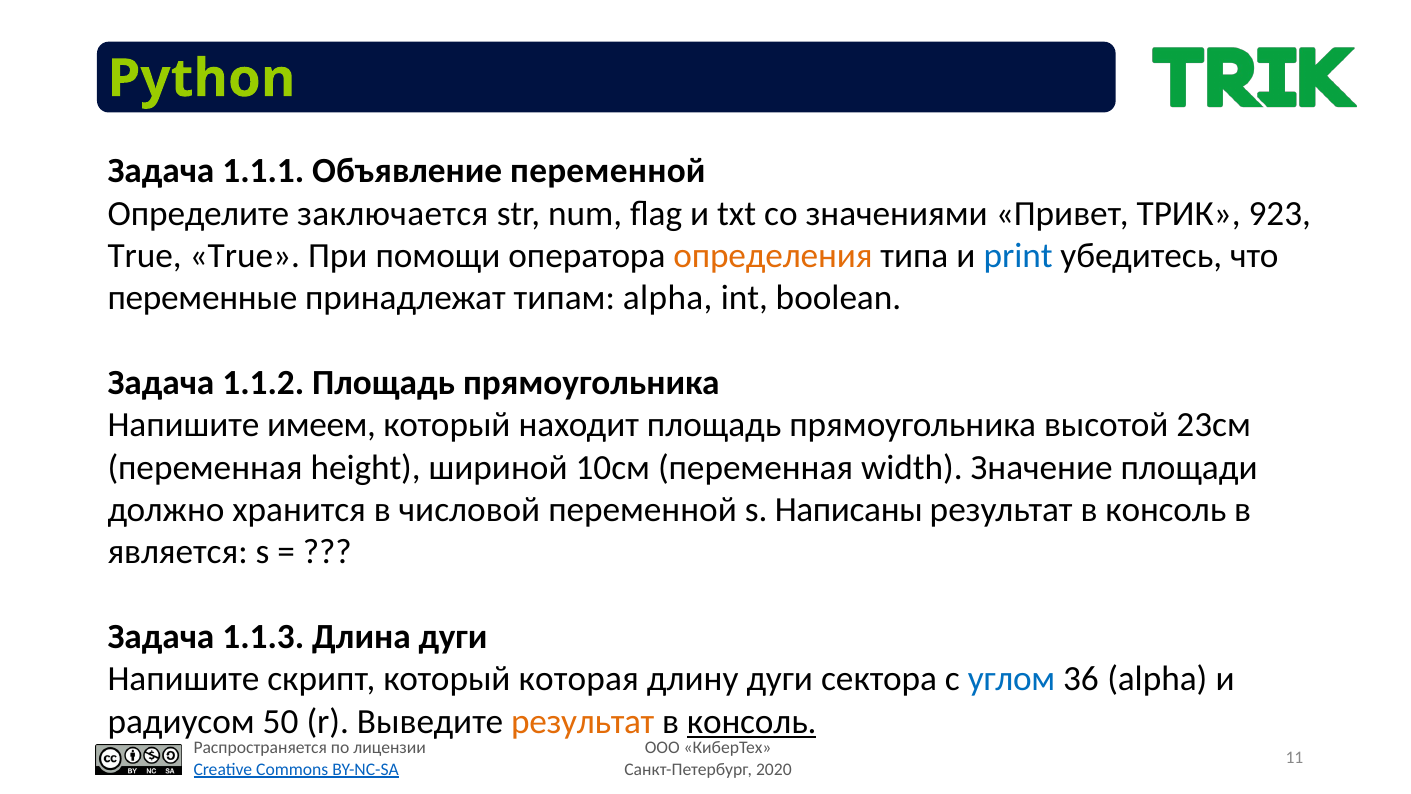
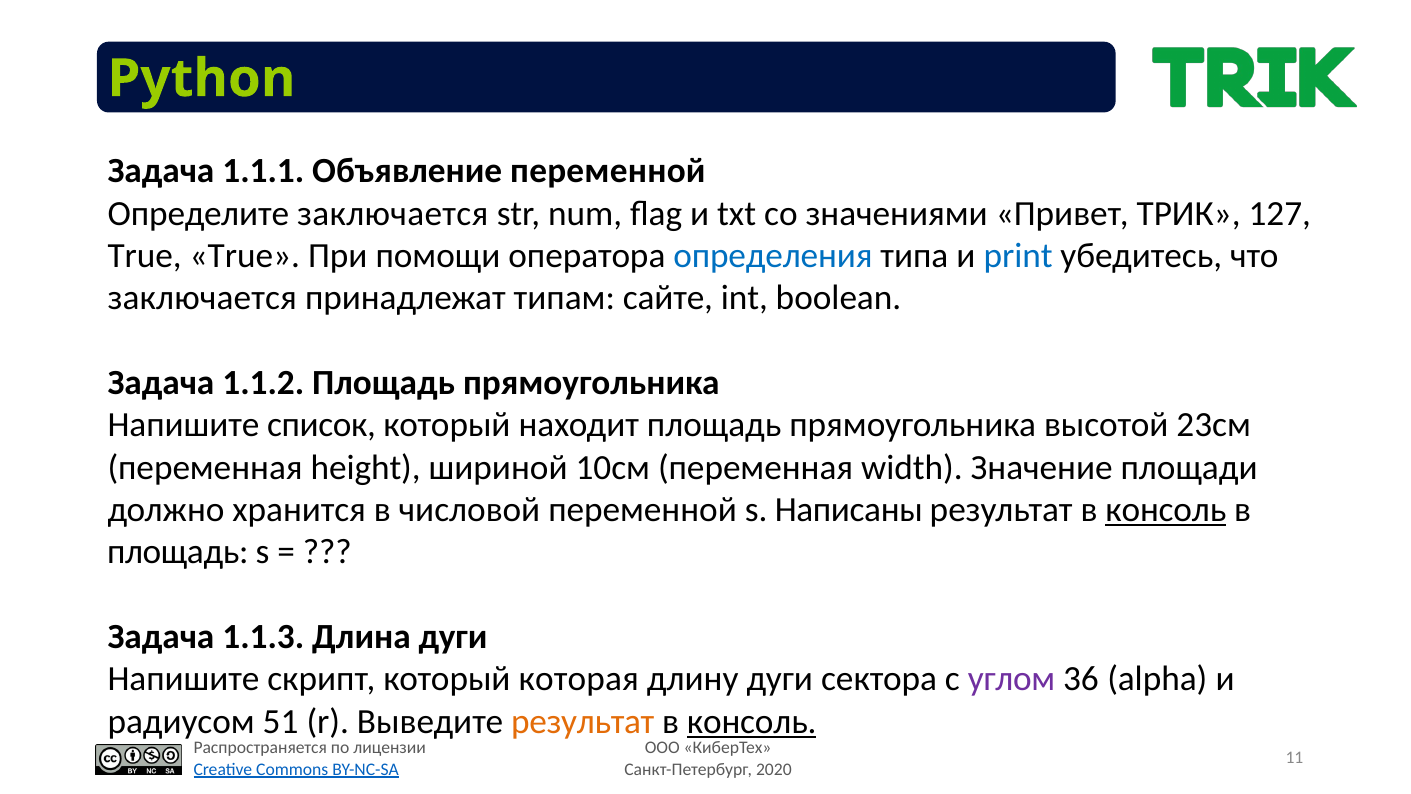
923: 923 -> 127
определения colour: orange -> blue
переменные at (202, 298): переменные -> заключается
типам alpha: alpha -> сайте
имеем: имеем -> список
консоль at (1166, 510) underline: none -> present
является at (178, 552): является -> площадь
углом colour: blue -> purple
50: 50 -> 51
